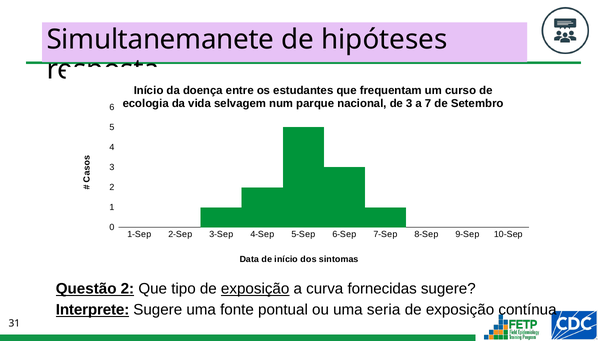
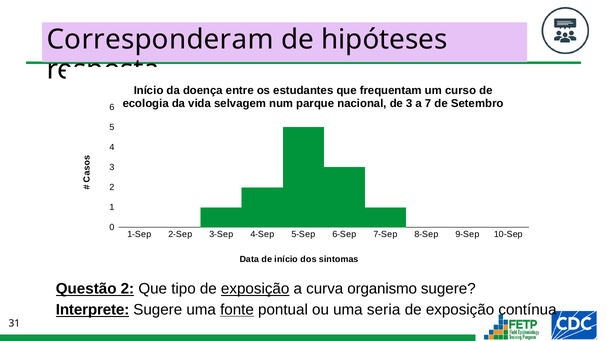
Simultanemanete: Simultanemanete -> Corresponderam
fornecidas: fornecidas -> organismo
fonte underline: none -> present
